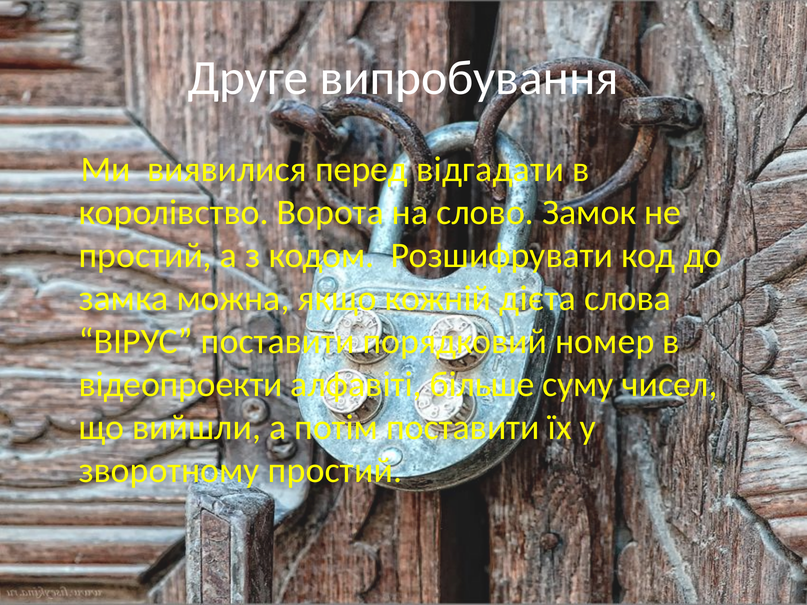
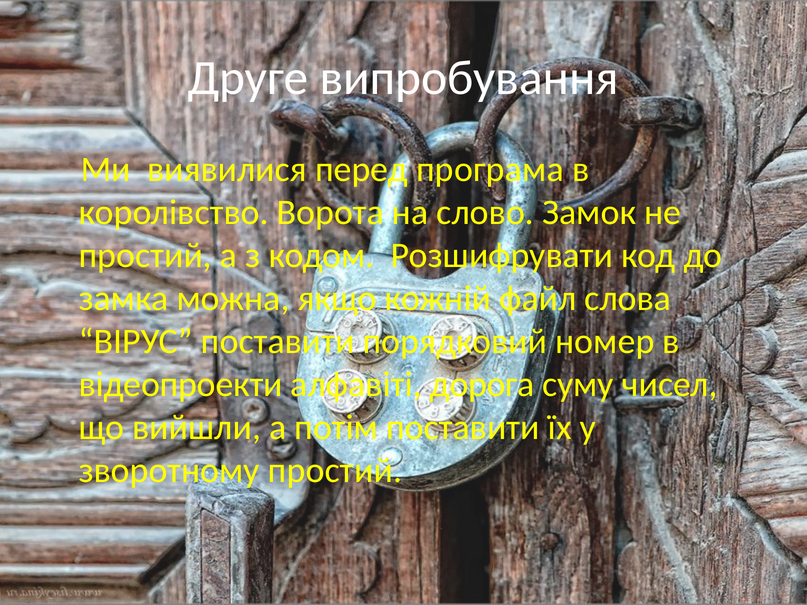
відгадати: відгадати -> програма
дієта: дієта -> файл
більше: більше -> дорога
